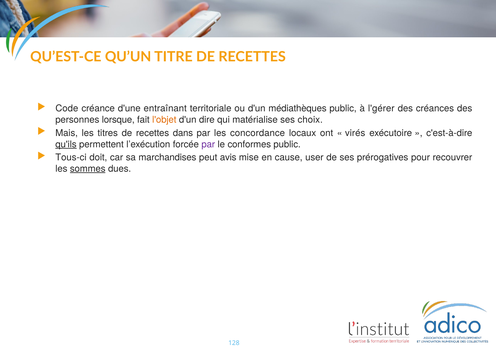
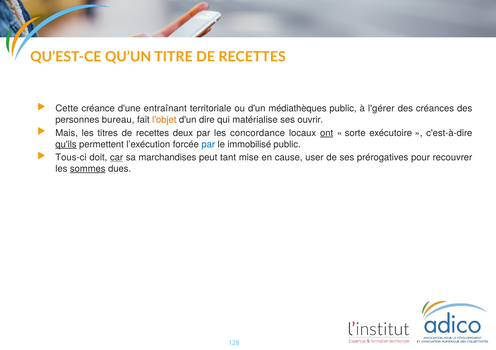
Code: Code -> Cette
lorsque: lorsque -> bureau
choix: choix -> ouvrir
dans: dans -> deux
ont underline: none -> present
virés: virés -> sorte
par at (208, 145) colour: purple -> blue
conformes: conformes -> immobilisé
car underline: none -> present
avis: avis -> tant
